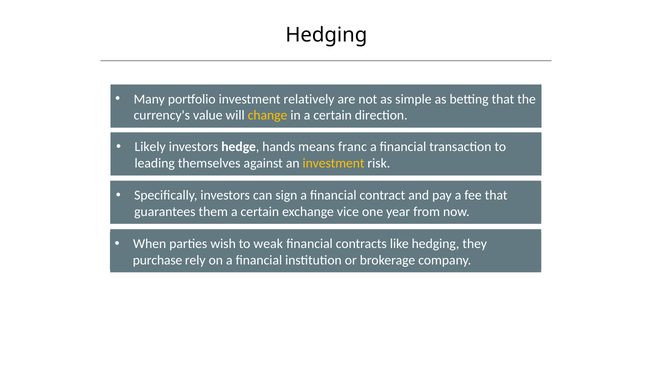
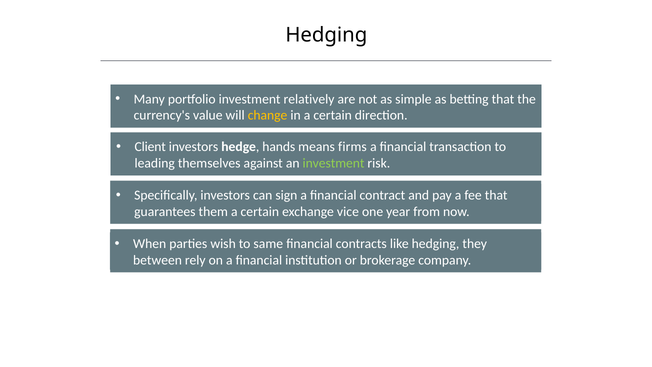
Likely: Likely -> Client
franc: franc -> firms
investment at (334, 163) colour: yellow -> light green
weak: weak -> same
purchase: purchase -> between
